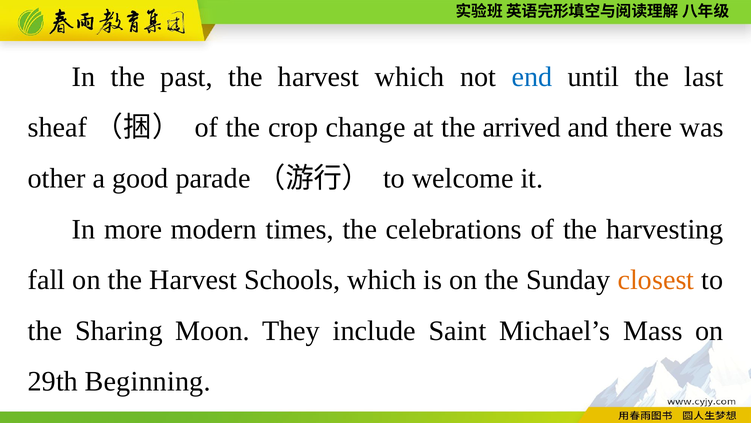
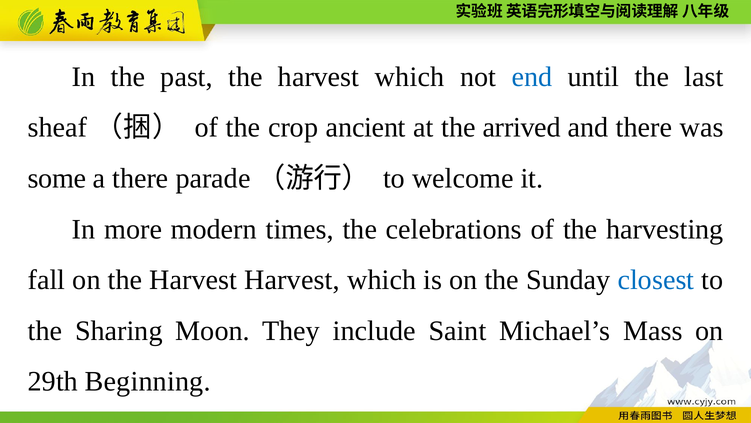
change: change -> ancient
other: other -> some
a good: good -> there
Harvest Schools: Schools -> Harvest
closest colour: orange -> blue
